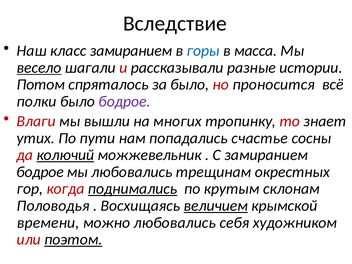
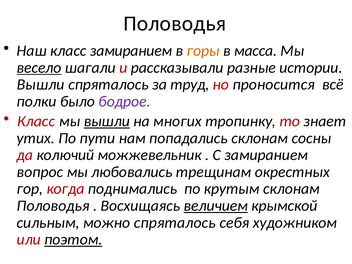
Вследствие at (175, 24): Вследствие -> Половодья
горы colour: blue -> orange
Потом at (41, 85): Потом -> Вышли
за было: было -> труд
Влаги at (36, 121): Влаги -> Класс
вышли at (107, 121) underline: none -> present
попадались счастье: счастье -> склонам
колючий underline: present -> none
бодрое at (40, 172): бодрое -> вопрос
поднимались underline: present -> none
времени: времени -> сильным
можно любовались: любовались -> спряталось
